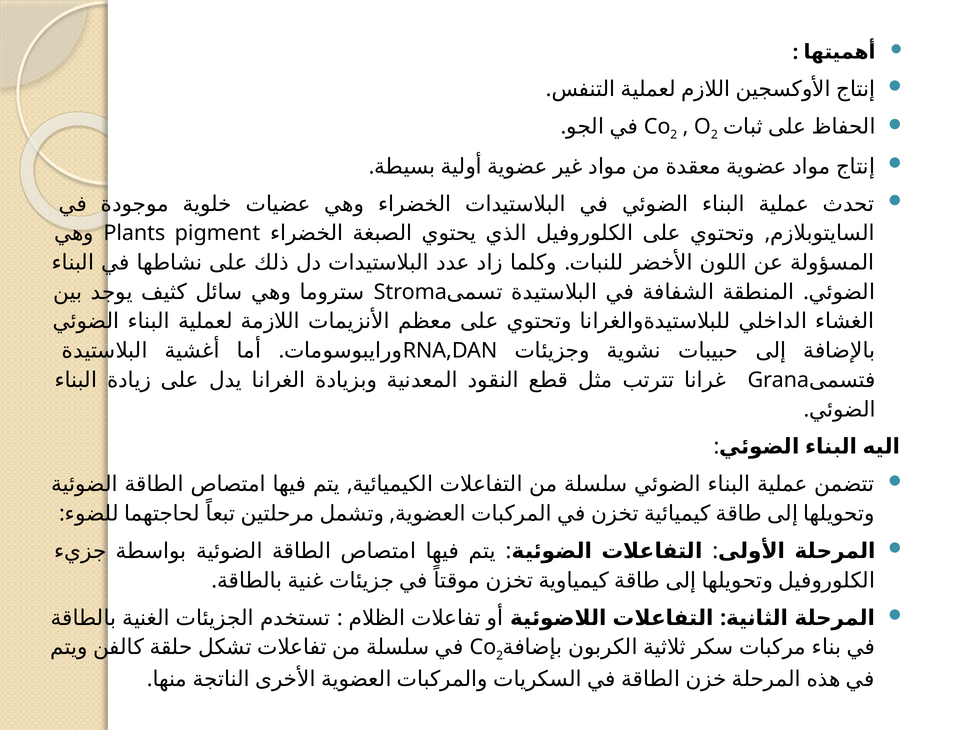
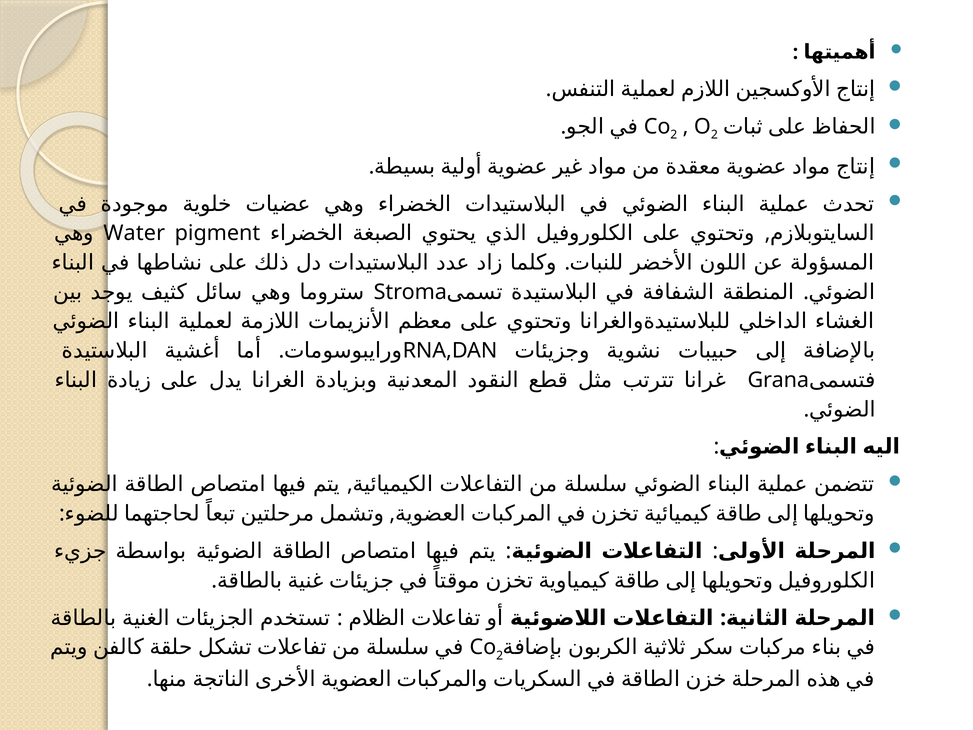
Plants: Plants -> Water
